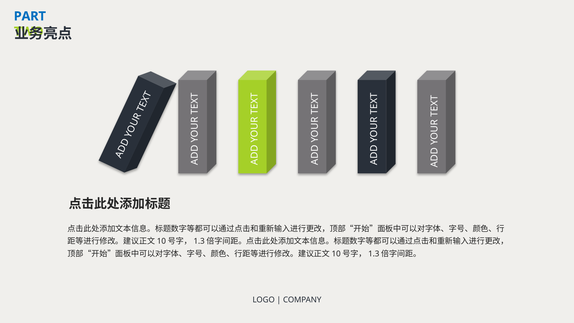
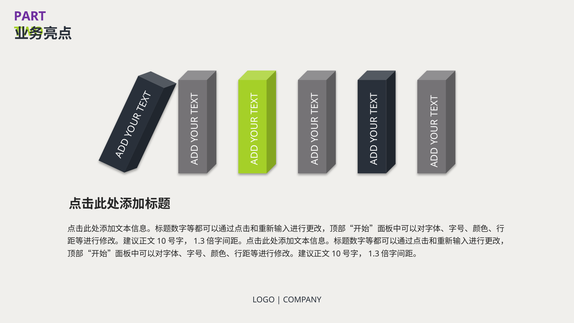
PART colour: blue -> purple
